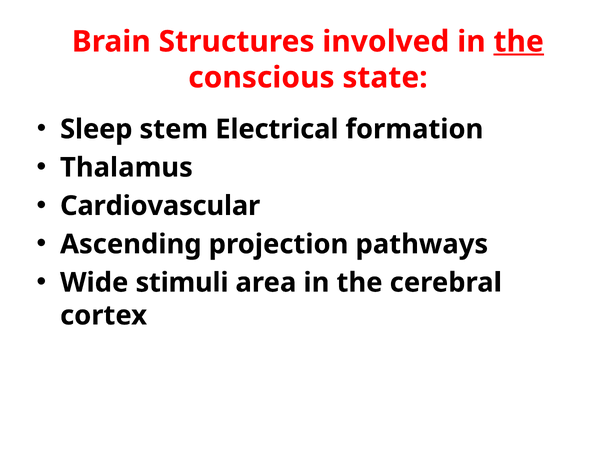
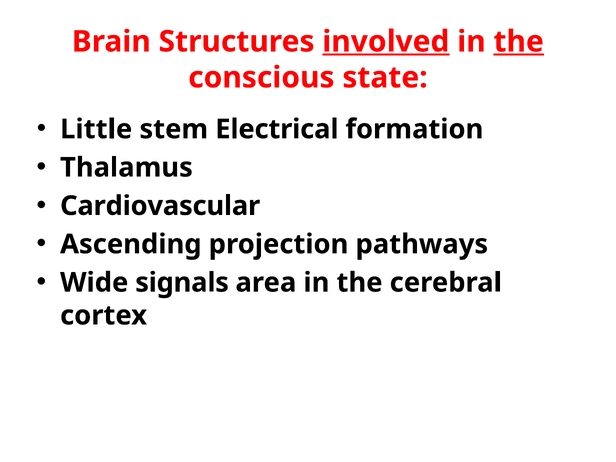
involved underline: none -> present
Sleep: Sleep -> Little
stimuli: stimuli -> signals
